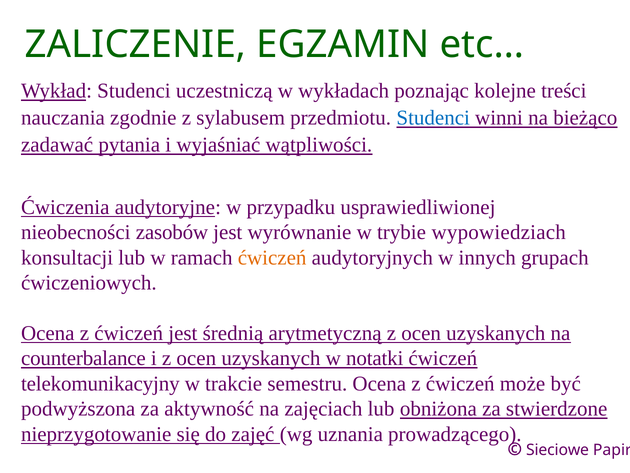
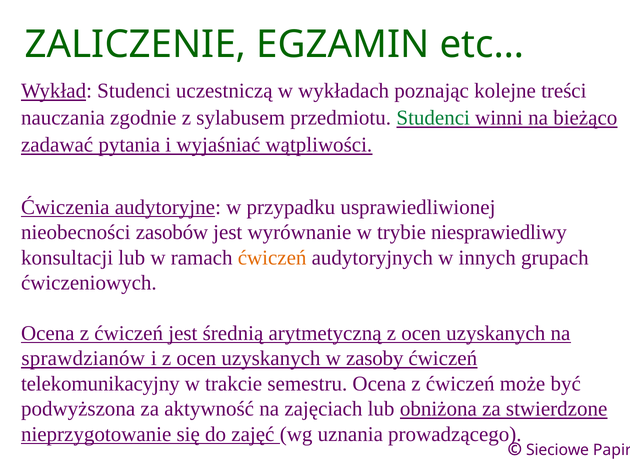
Studenci at (433, 118) colour: blue -> green
wypowiedziach: wypowiedziach -> niesprawiedliwy
counterbalance: counterbalance -> sprawdzianów
notatki: notatki -> zasoby
